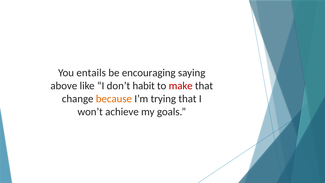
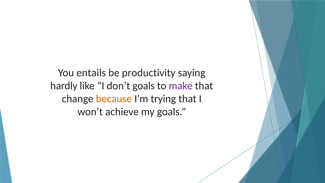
encouraging: encouraging -> productivity
above: above -> hardly
don’t habit: habit -> goals
make colour: red -> purple
